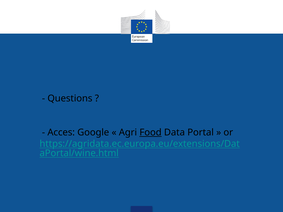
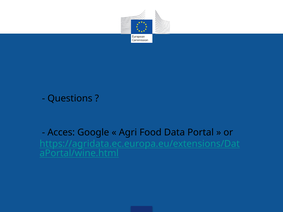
Food underline: present -> none
